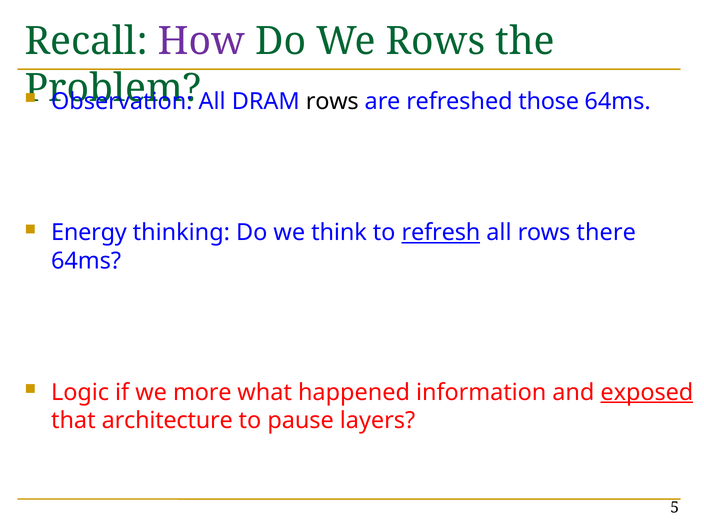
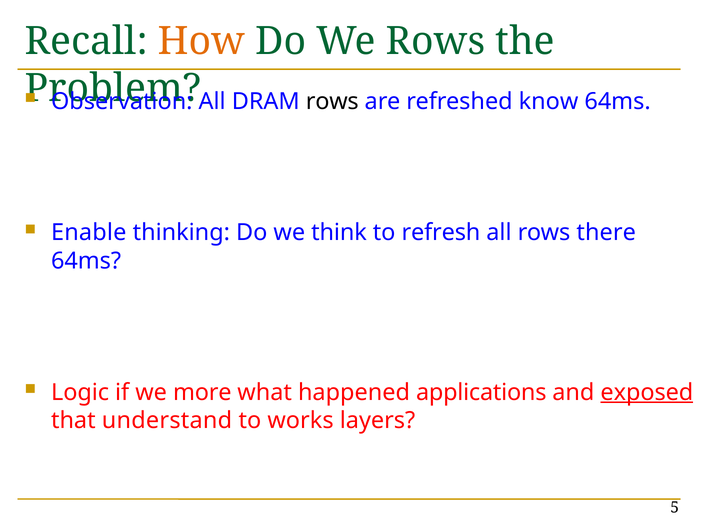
How colour: purple -> orange
those: those -> know
Energy: Energy -> Enable
refresh underline: present -> none
information: information -> applications
architecture: architecture -> understand
pause: pause -> works
